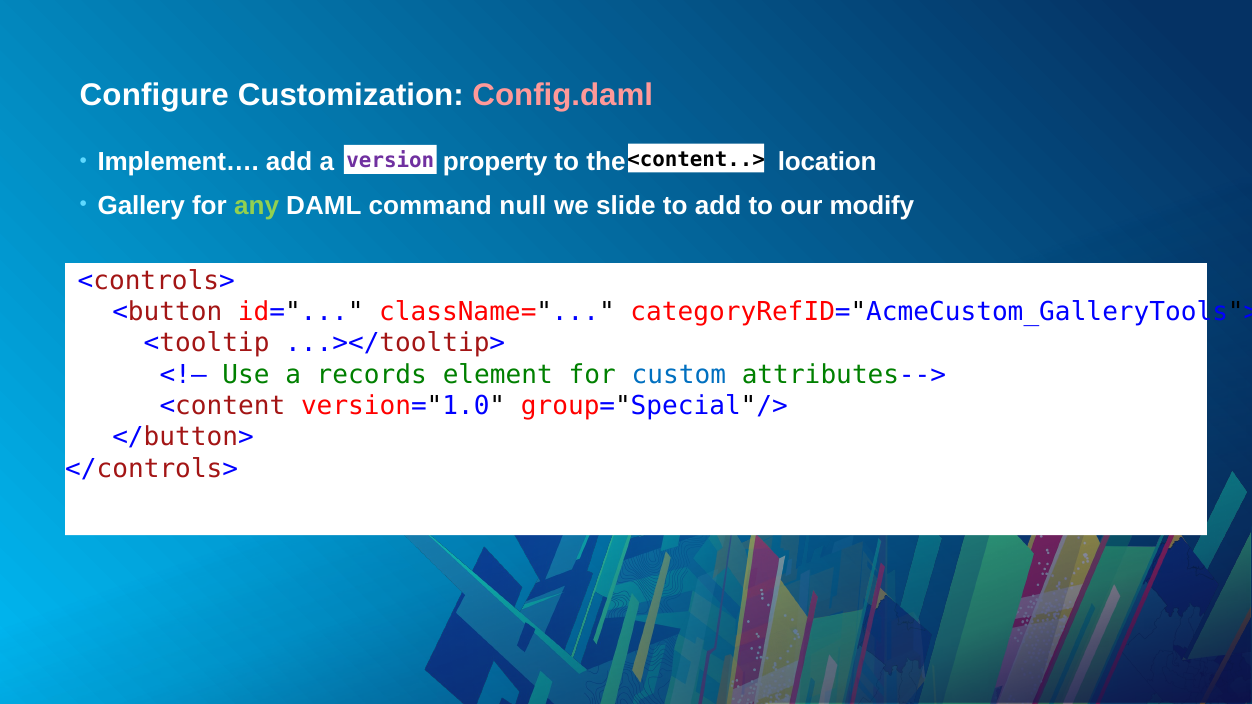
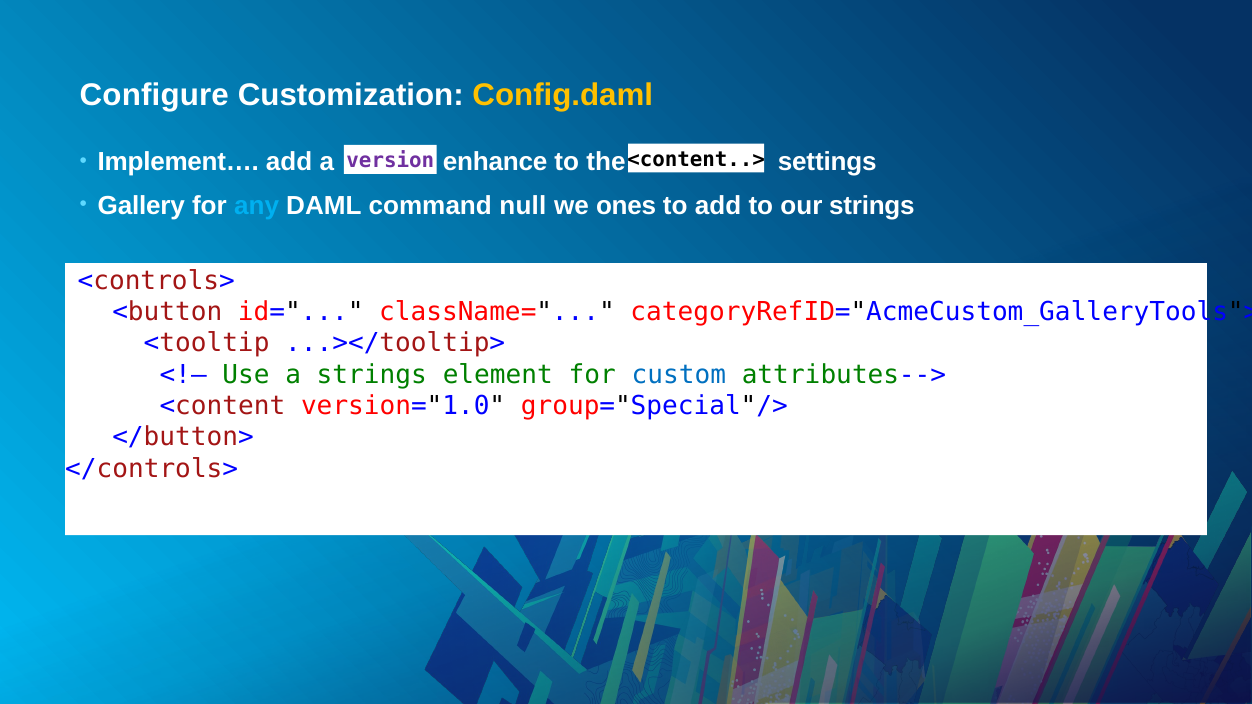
Config.daml colour: pink -> yellow
property: property -> enhance
location: location -> settings
any colour: light green -> light blue
slide: slide -> ones
our modify: modify -> strings
a records: records -> strings
